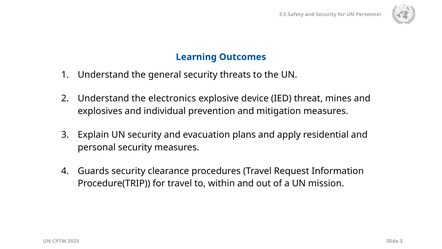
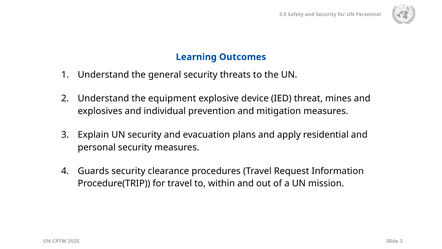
electronics: electronics -> equipment
